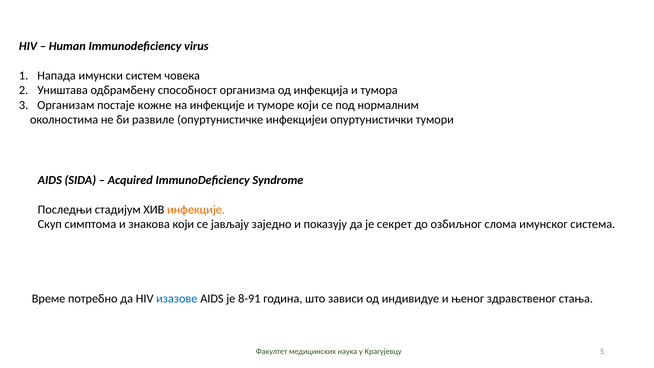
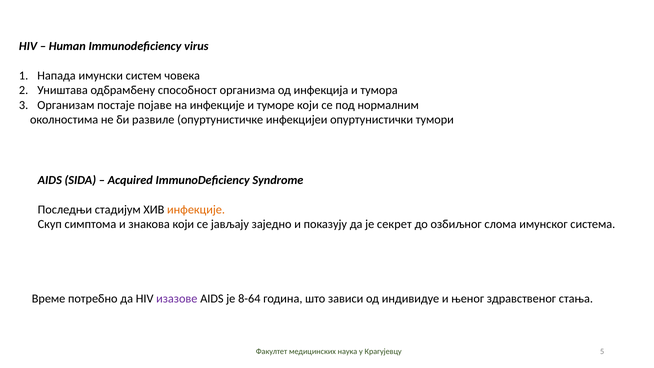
кожне: кожне -> појаве
изазове colour: blue -> purple
8-91: 8-91 -> 8-64
